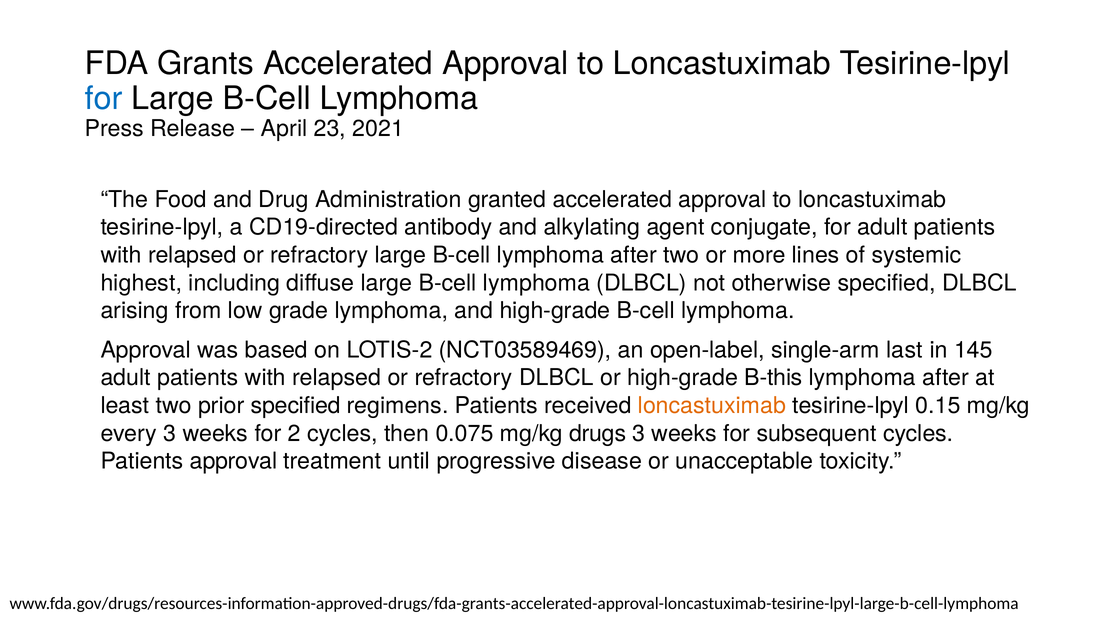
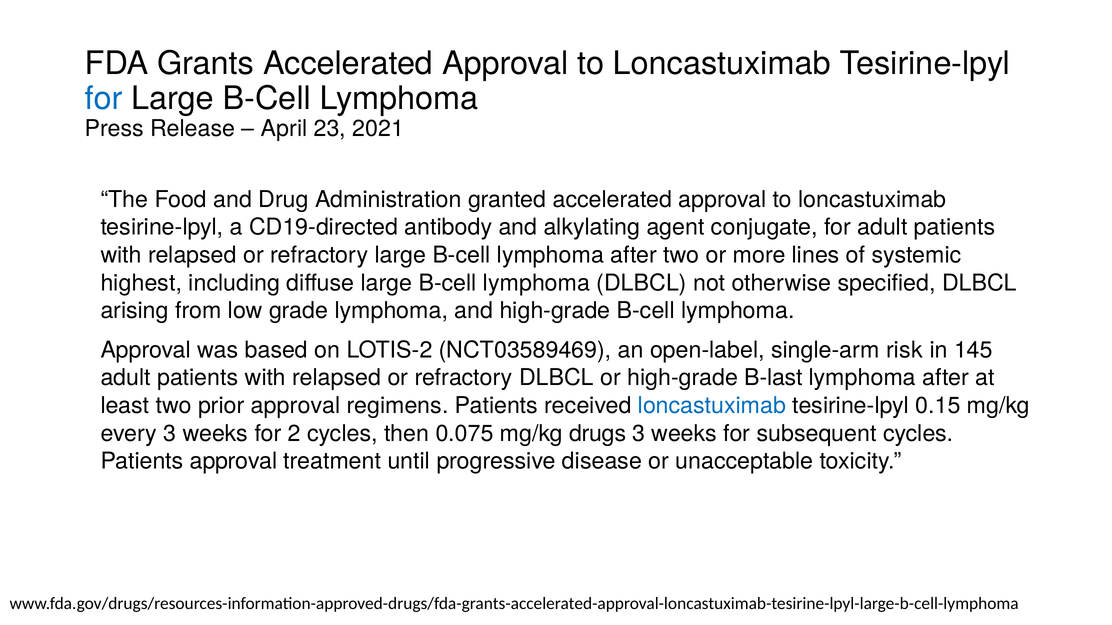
last: last -> risk
B-this: B-this -> B-last
prior specified: specified -> approval
loncastuximab at (712, 406) colour: orange -> blue
